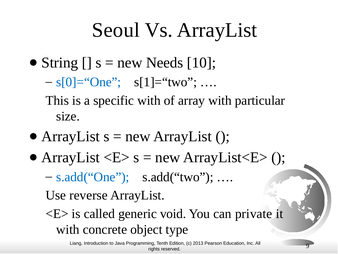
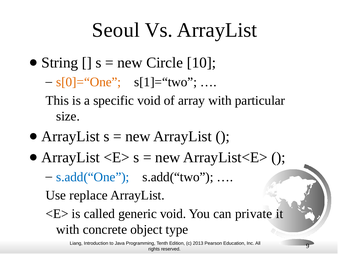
Needs: Needs -> Circle
s[0]=“One colour: blue -> orange
specific with: with -> void
reverse: reverse -> replace
